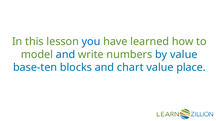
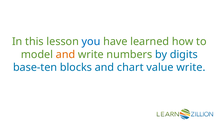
and at (65, 55) colour: blue -> orange
by value: value -> digits
value place: place -> write
